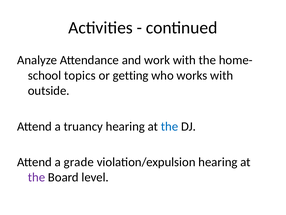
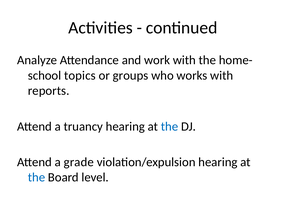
getting: getting -> groups
outside: outside -> reports
the at (37, 177) colour: purple -> blue
